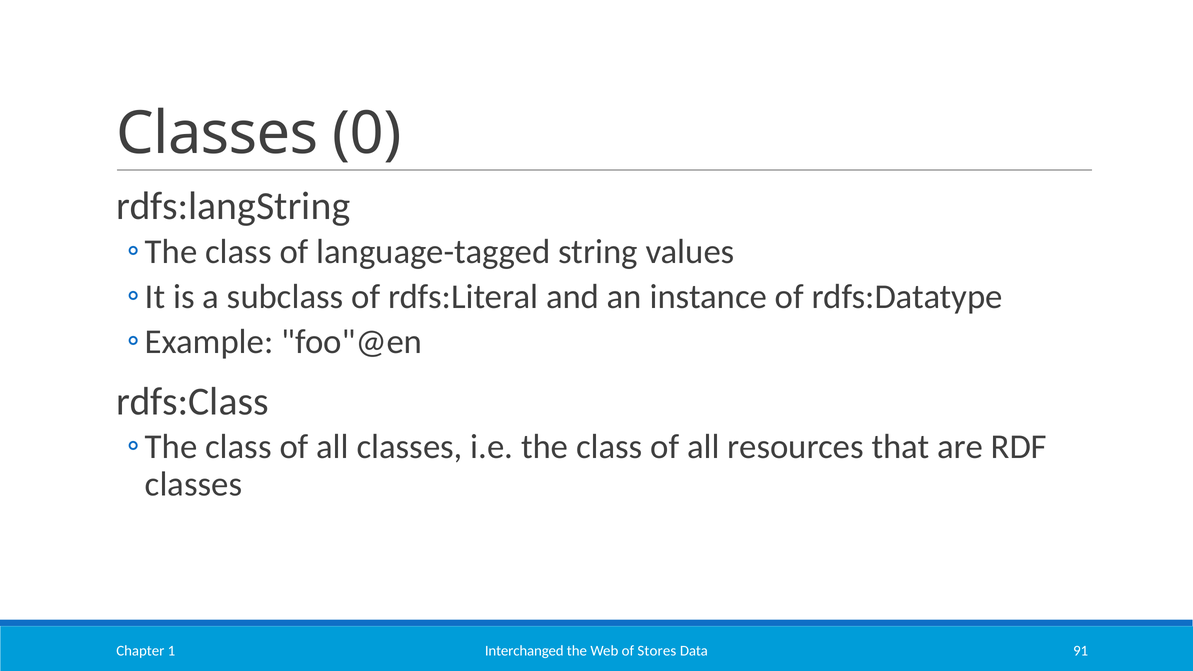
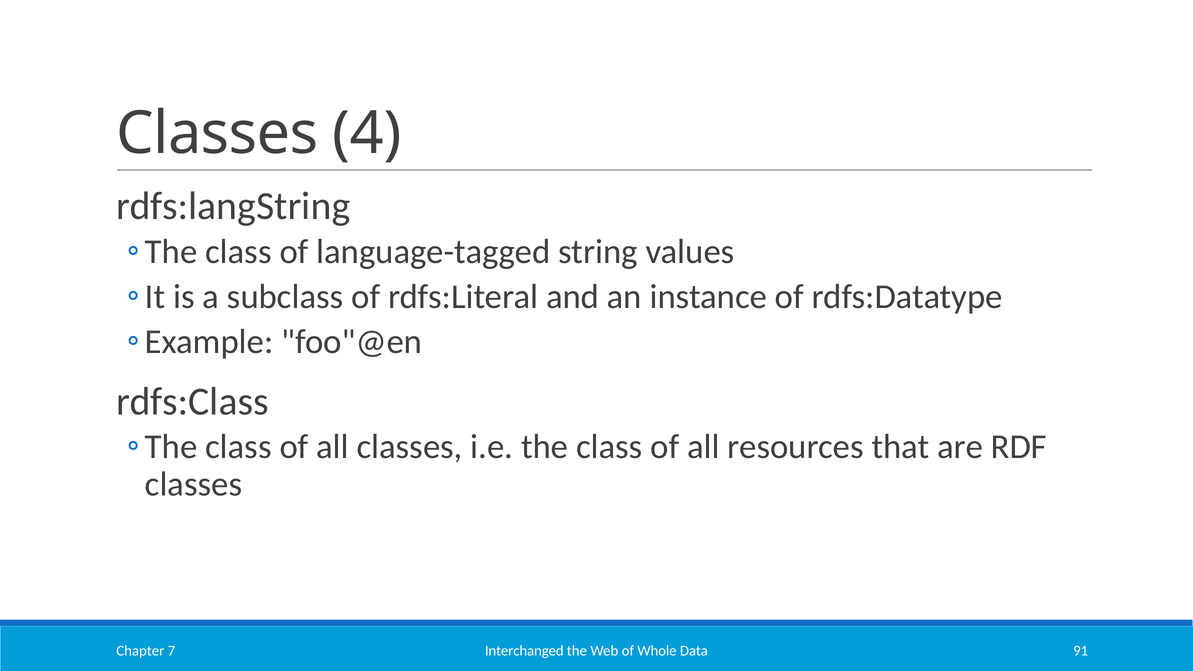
0: 0 -> 4
Stores: Stores -> Whole
1: 1 -> 7
